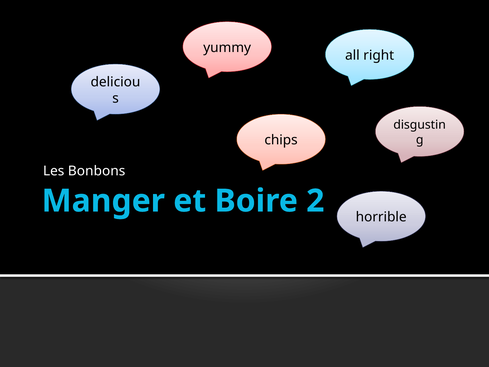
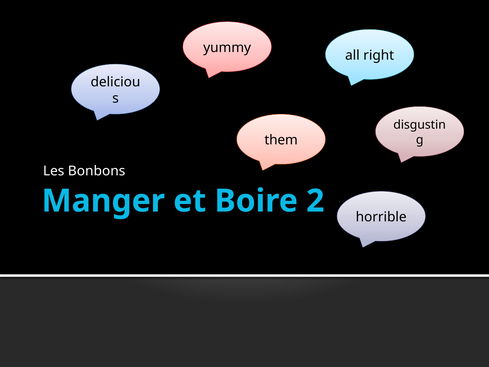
chips: chips -> them
